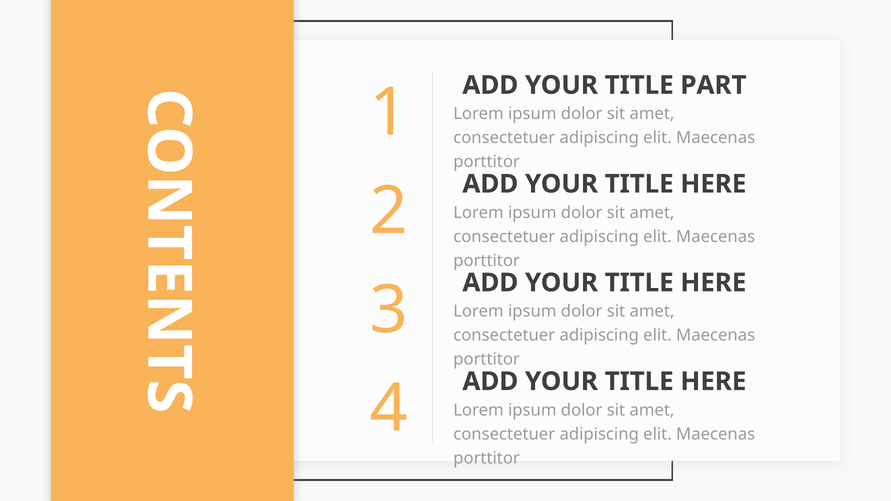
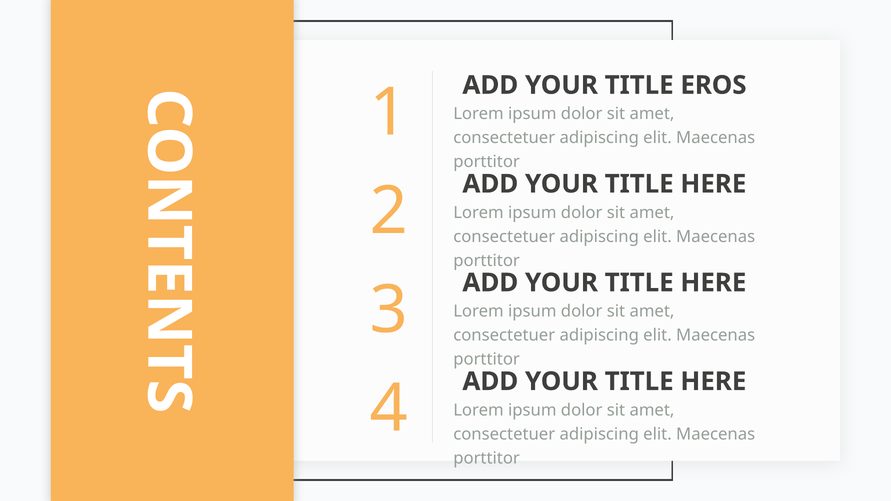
PART: PART -> EROS
